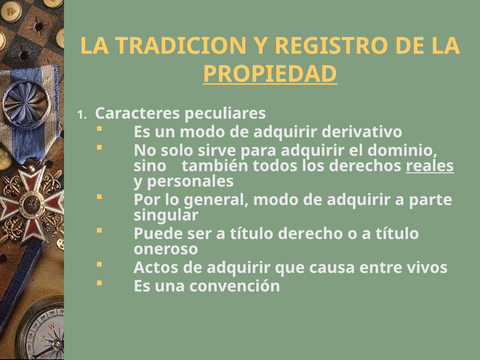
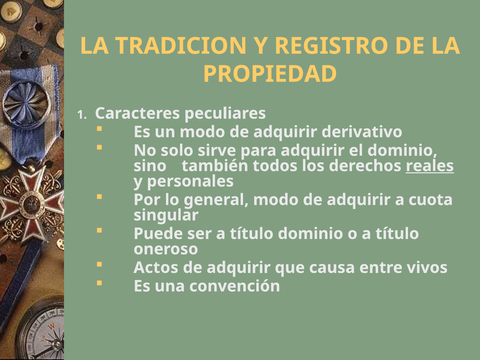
PROPIEDAD underline: present -> none
parte: parte -> cuota
título derecho: derecho -> dominio
